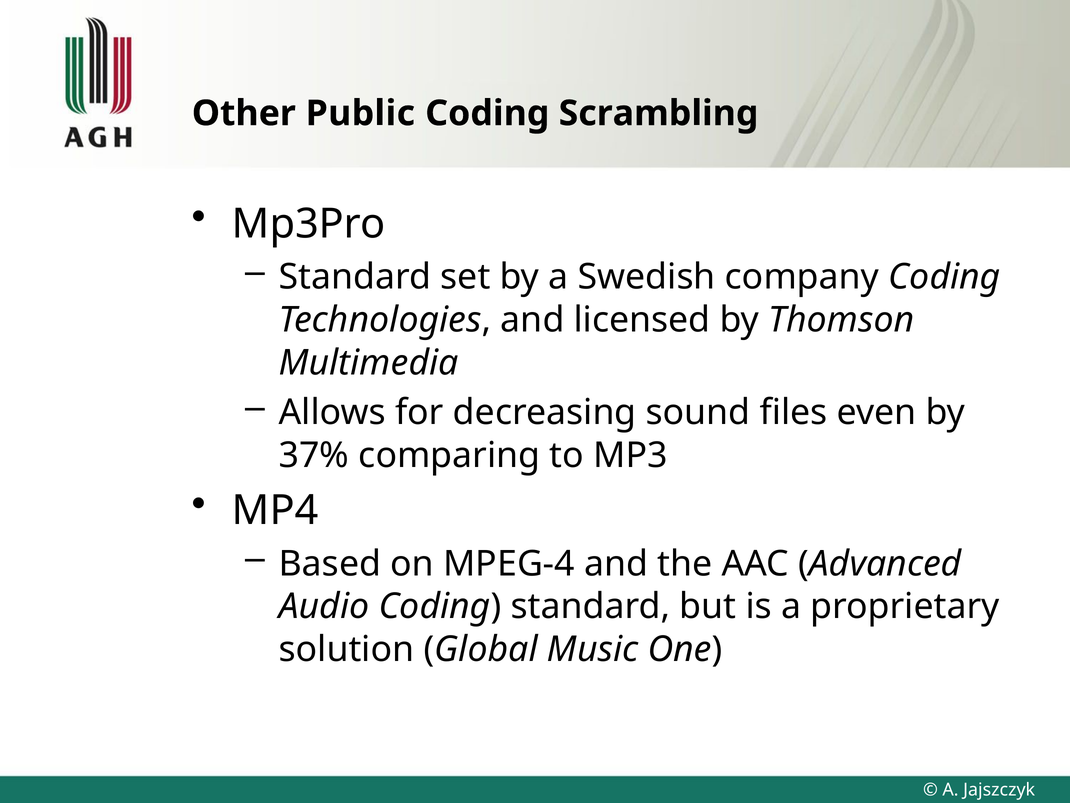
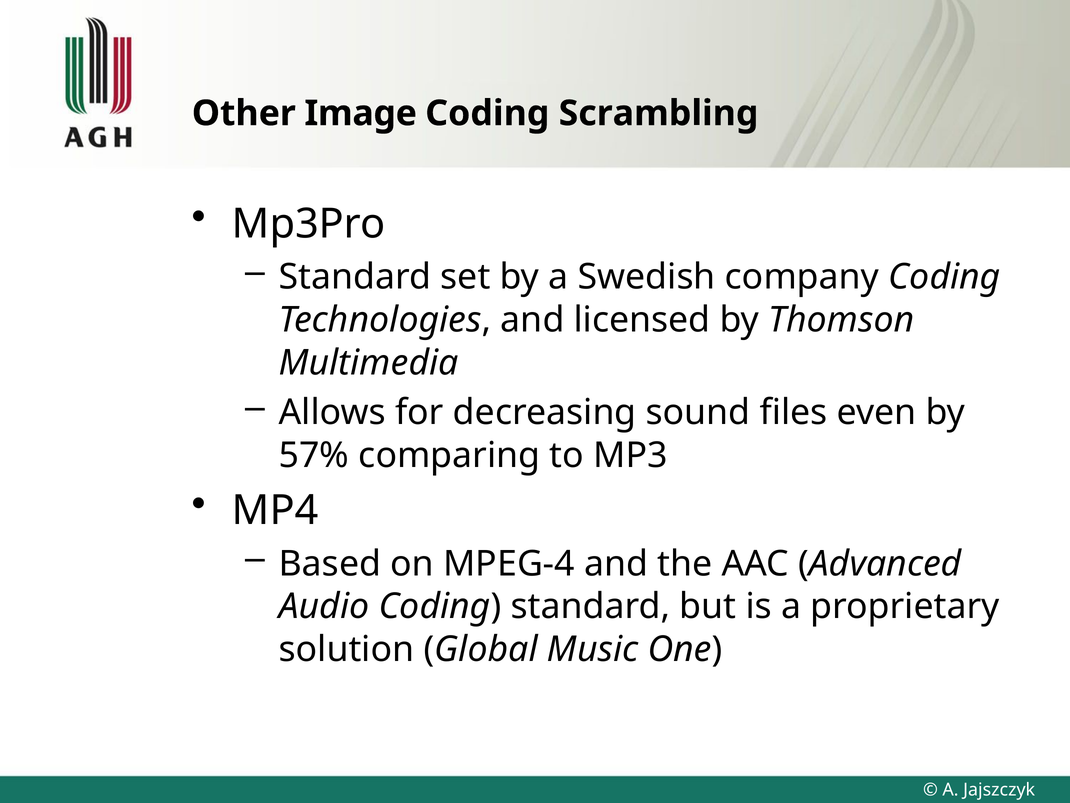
Public: Public -> Image
37%: 37% -> 57%
